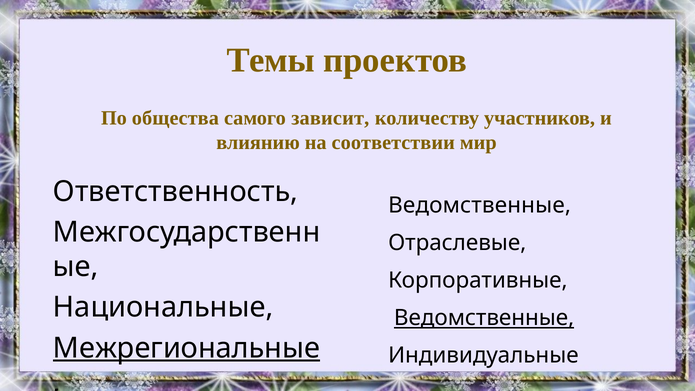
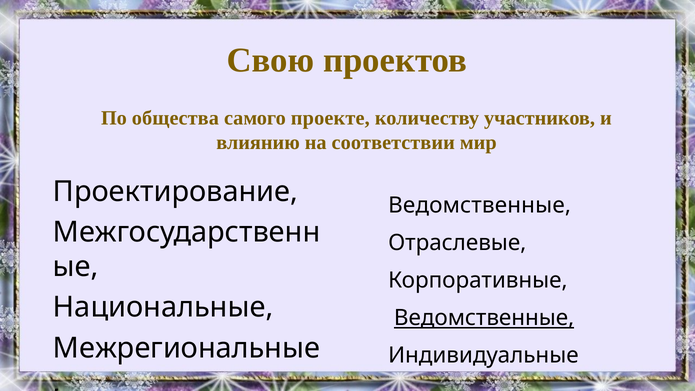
Темы: Темы -> Свою
зависит: зависит -> проекте
Ответственность: Ответственность -> Проектирование
Межрегиональные underline: present -> none
